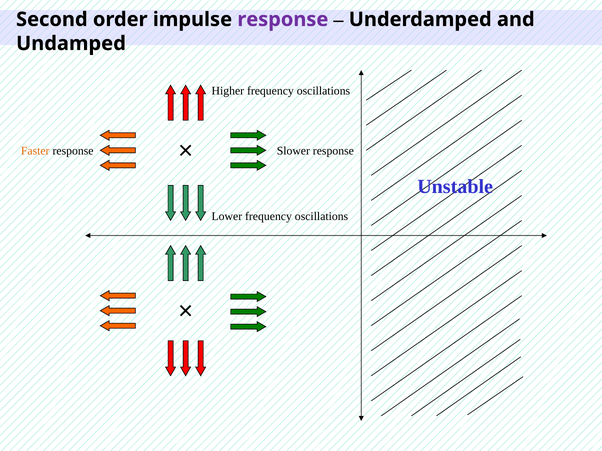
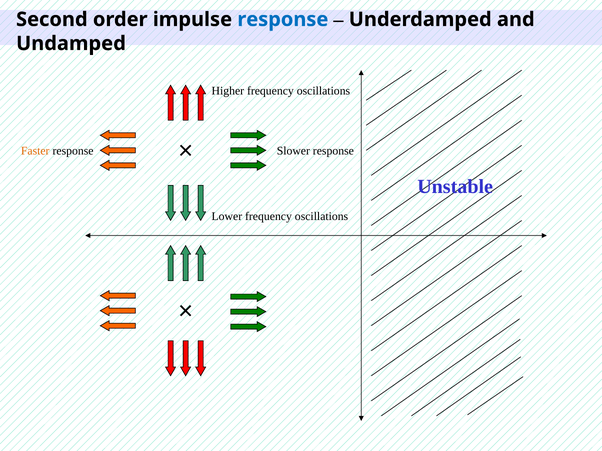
response at (283, 19) colour: purple -> blue
